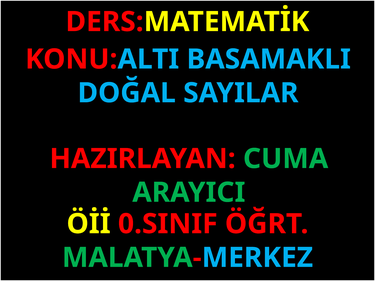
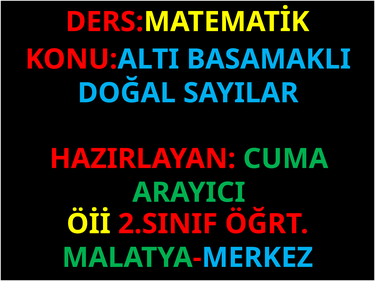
0.SINIF: 0.SINIF -> 2.SINIF
